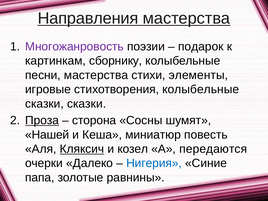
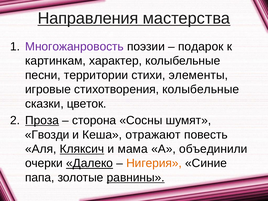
сборнику: сборнику -> характер
песни мастерства: мастерства -> территории
сказки сказки: сказки -> цветок
Нашей: Нашей -> Гвозди
миниатюр: миниатюр -> отражают
козел: козел -> мама
передаются: передаются -> объединили
Далеко underline: none -> present
Нигерия colour: blue -> orange
равнины underline: none -> present
